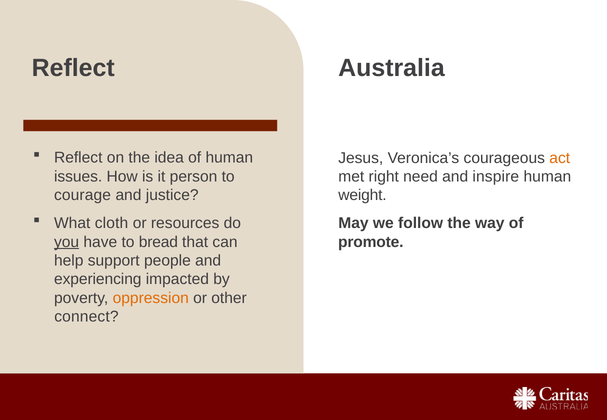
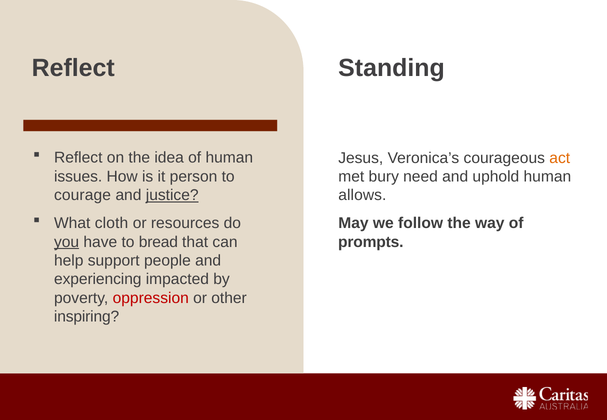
Australia: Australia -> Standing
right: right -> bury
inspire: inspire -> uphold
justice underline: none -> present
weight: weight -> allows
promote: promote -> prompts
oppression colour: orange -> red
connect: connect -> inspiring
